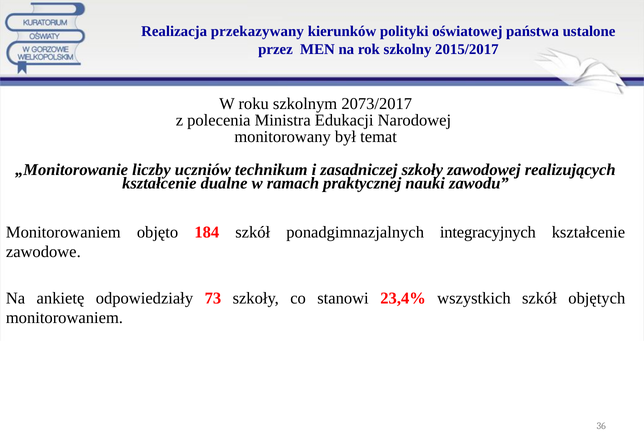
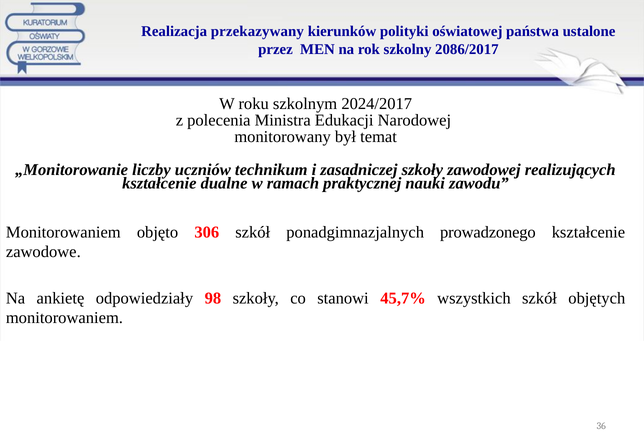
2015/2017: 2015/2017 -> 2086/2017
2073/2017: 2073/2017 -> 2024/2017
184: 184 -> 306
integracyjnych: integracyjnych -> prowadzonego
73: 73 -> 98
23,4%: 23,4% -> 45,7%
